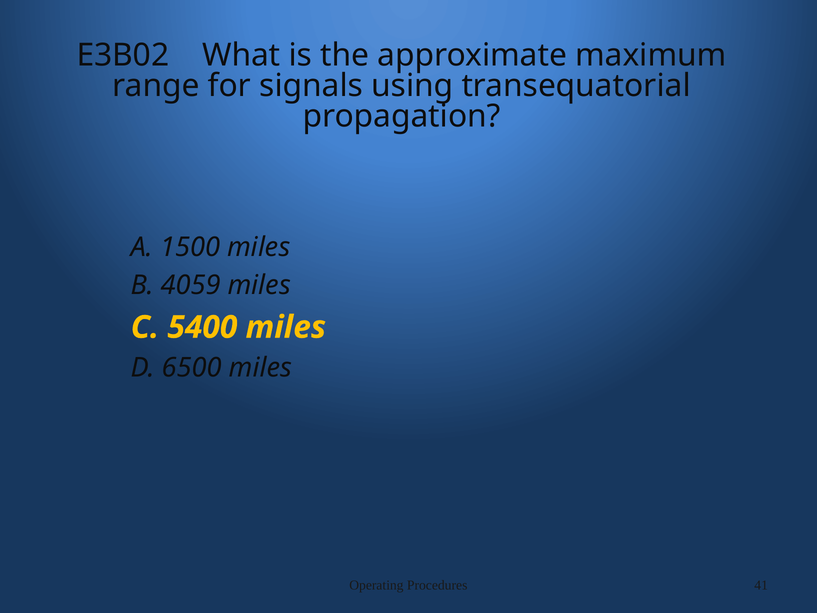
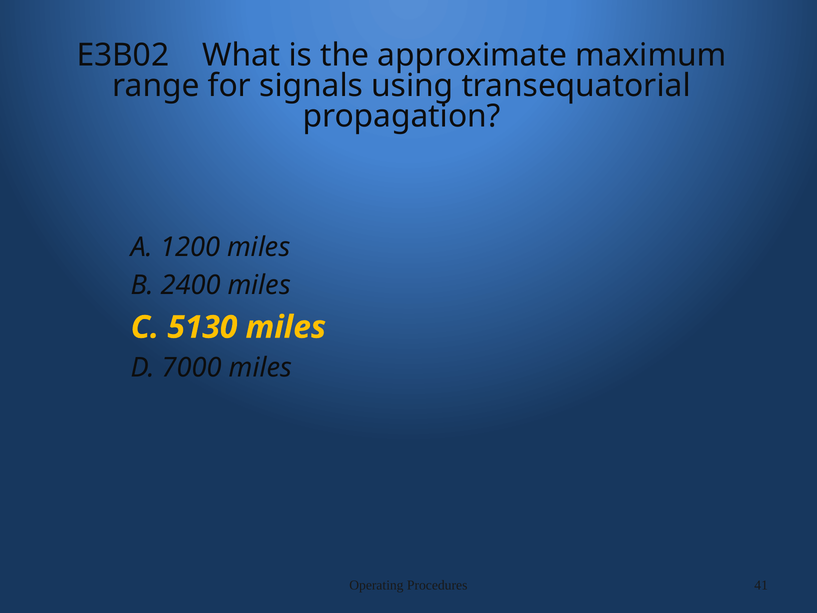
1500: 1500 -> 1200
4059: 4059 -> 2400
5400: 5400 -> 5130
6500: 6500 -> 7000
